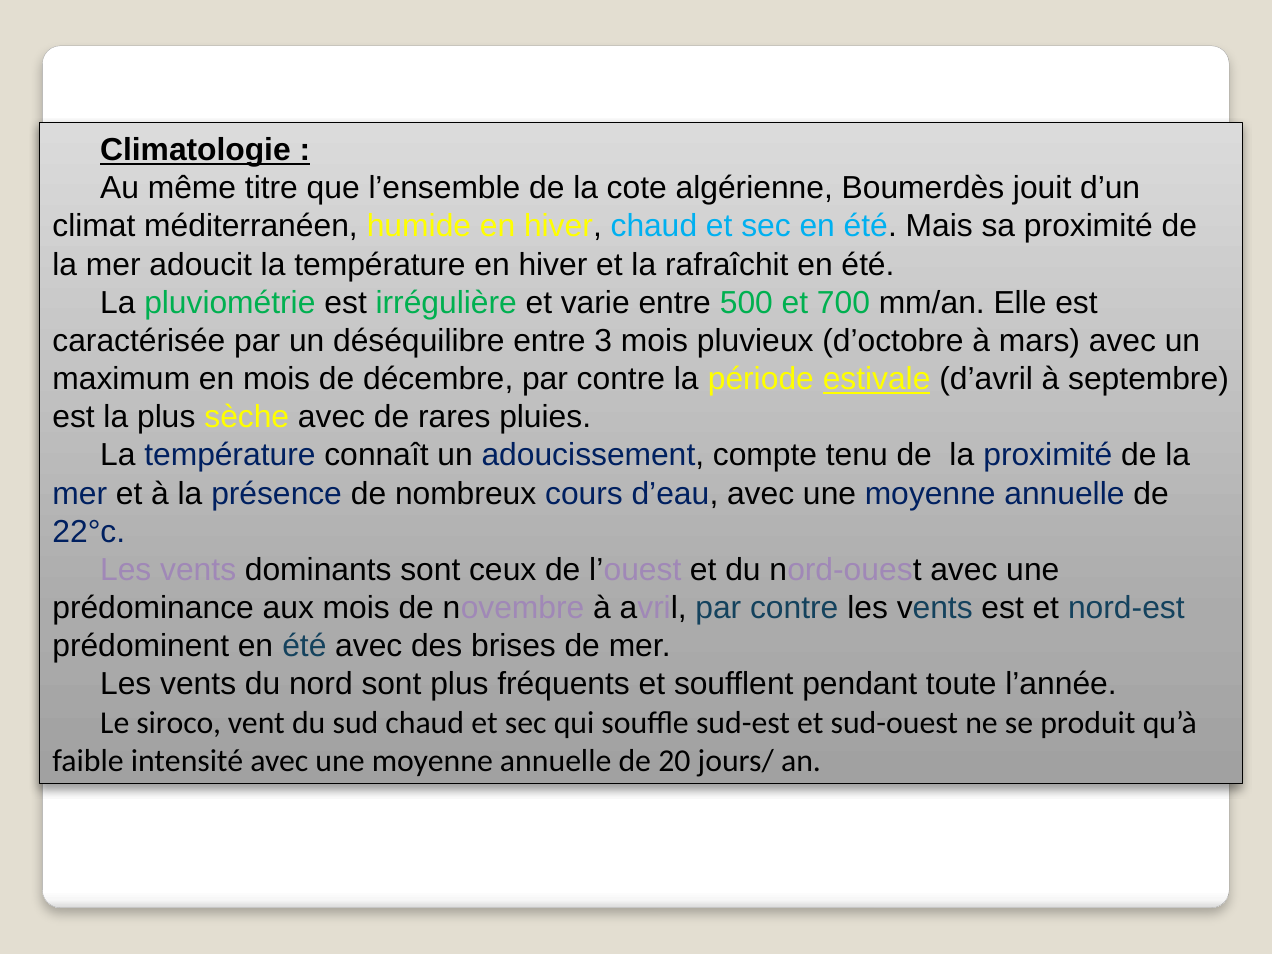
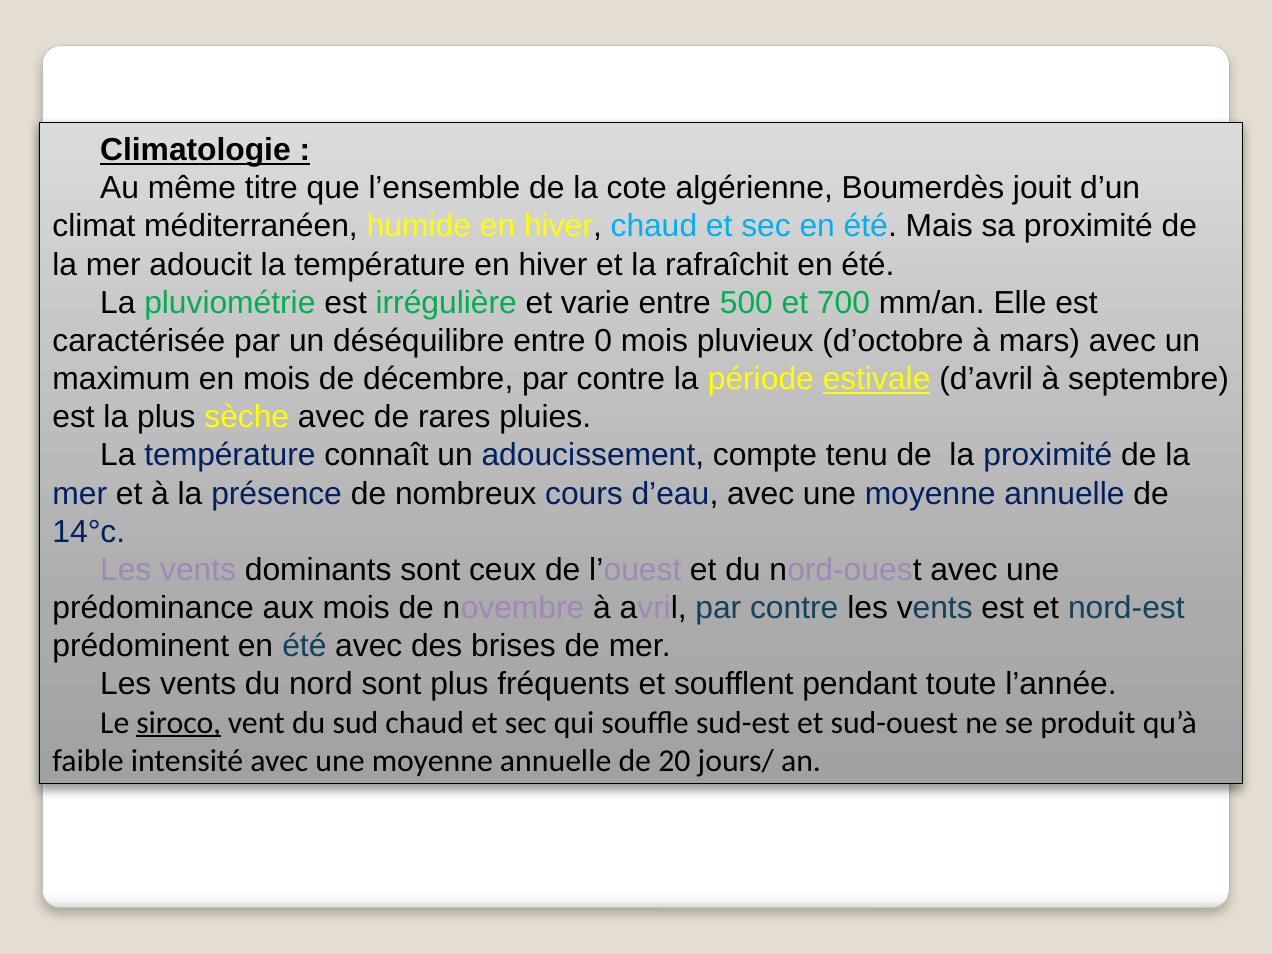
3: 3 -> 0
22°c: 22°c -> 14°c
siroco underline: none -> present
